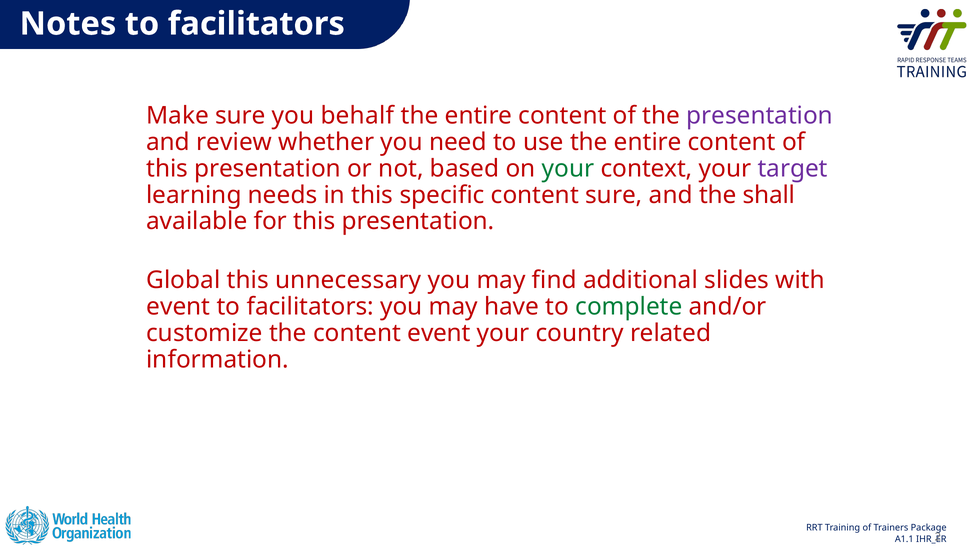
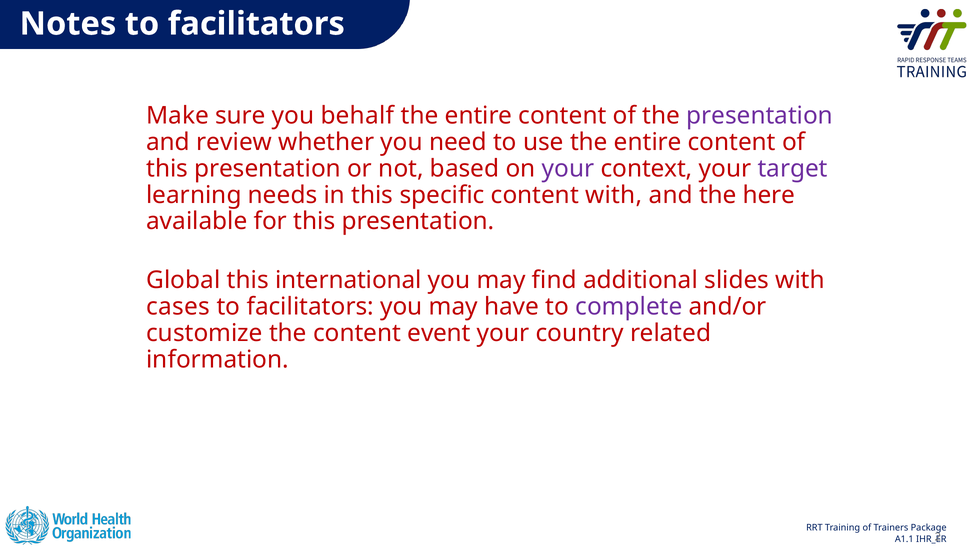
your at (568, 168) colour: green -> purple
content sure: sure -> with
shall: shall -> here
unnecessary: unnecessary -> international
event at (178, 306): event -> cases
complete colour: green -> purple
